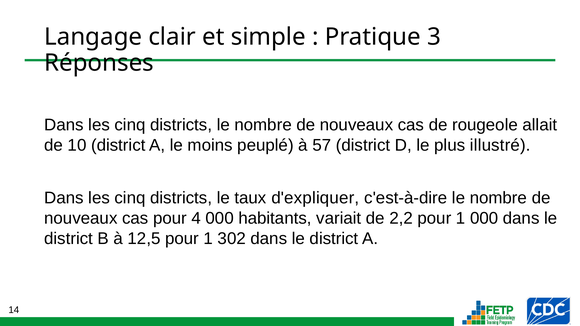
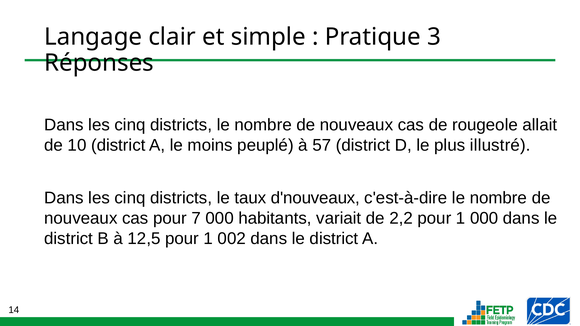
d'expliquer: d'expliquer -> d'nouveaux
4: 4 -> 7
302: 302 -> 002
